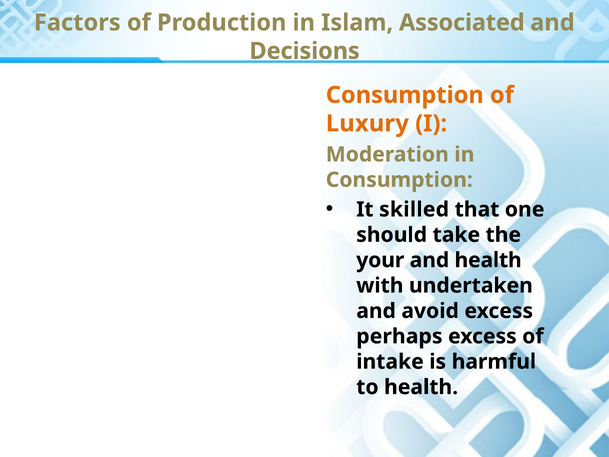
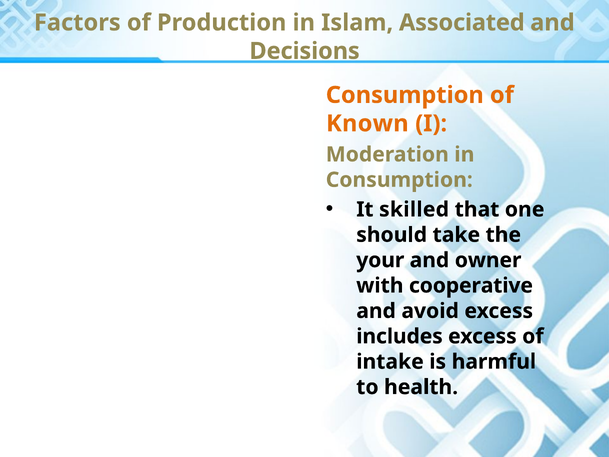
Luxury: Luxury -> Known
and health: health -> owner
undertaken: undertaken -> cooperative
perhaps: perhaps -> includes
